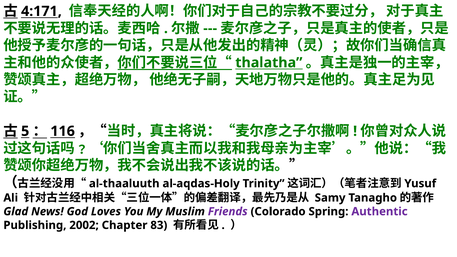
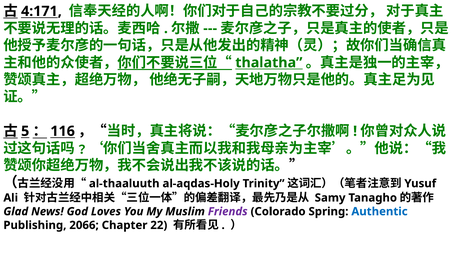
Authentic colour: purple -> blue
2002: 2002 -> 2066
83: 83 -> 22
